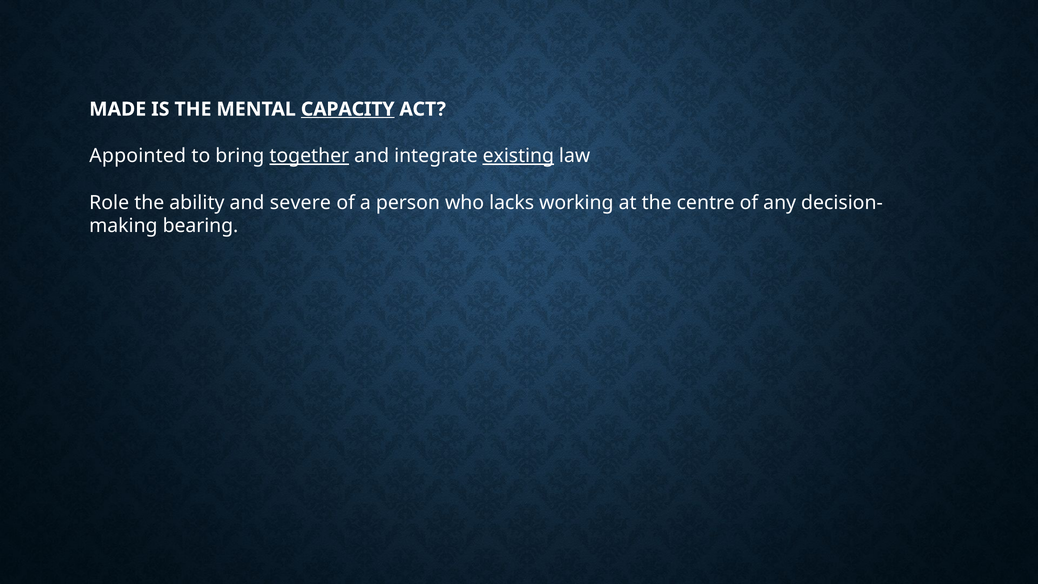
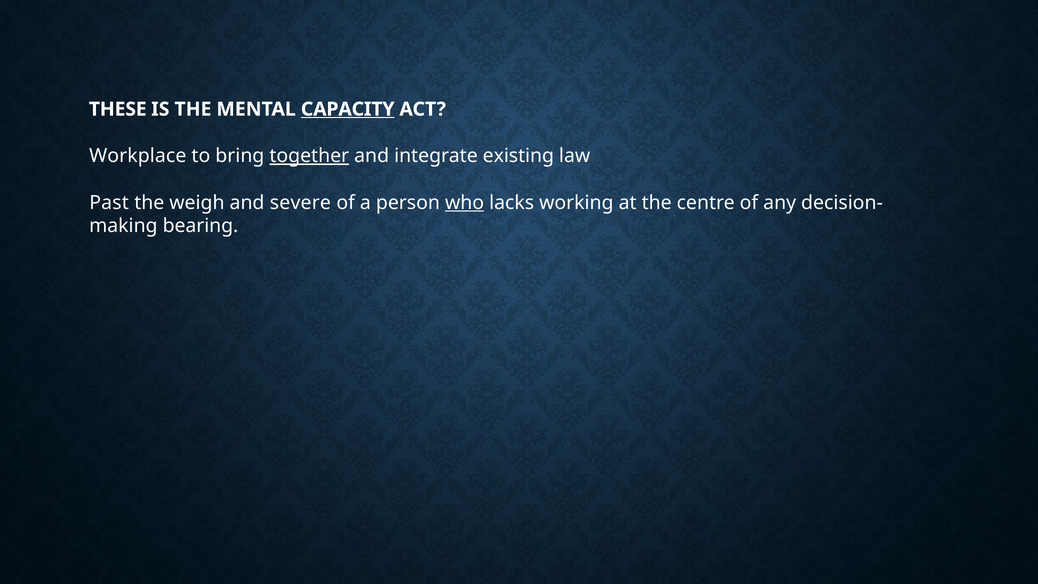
MADE: MADE -> THESE
Appointed: Appointed -> Workplace
existing underline: present -> none
Role: Role -> Past
ability: ability -> weigh
who underline: none -> present
